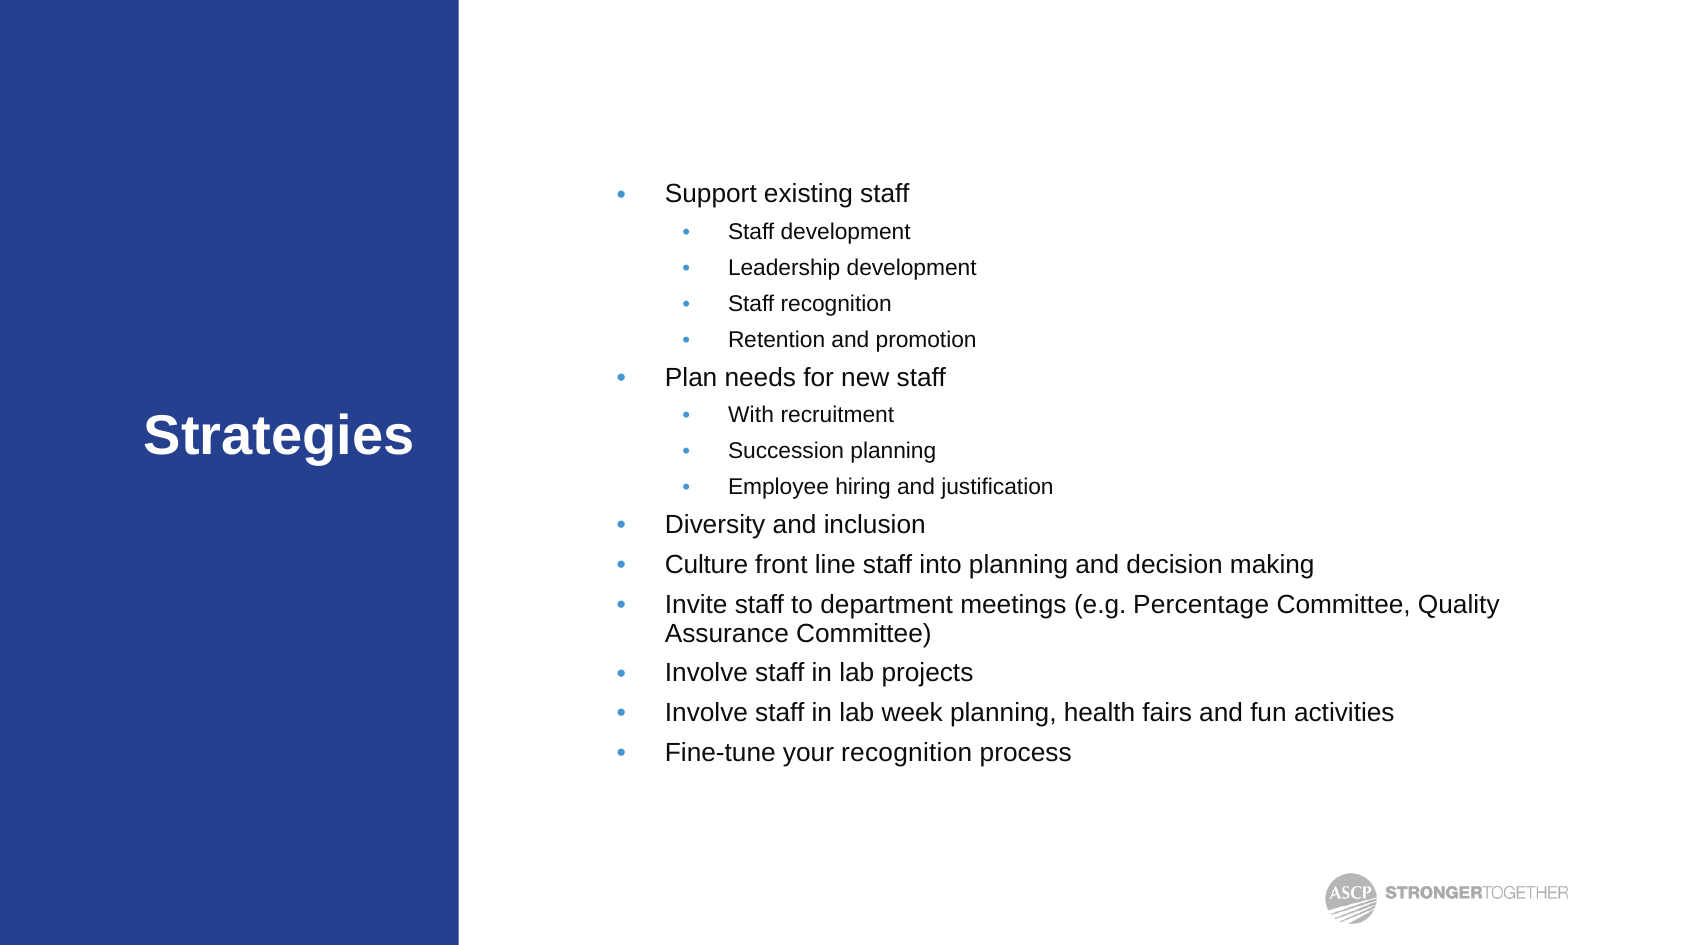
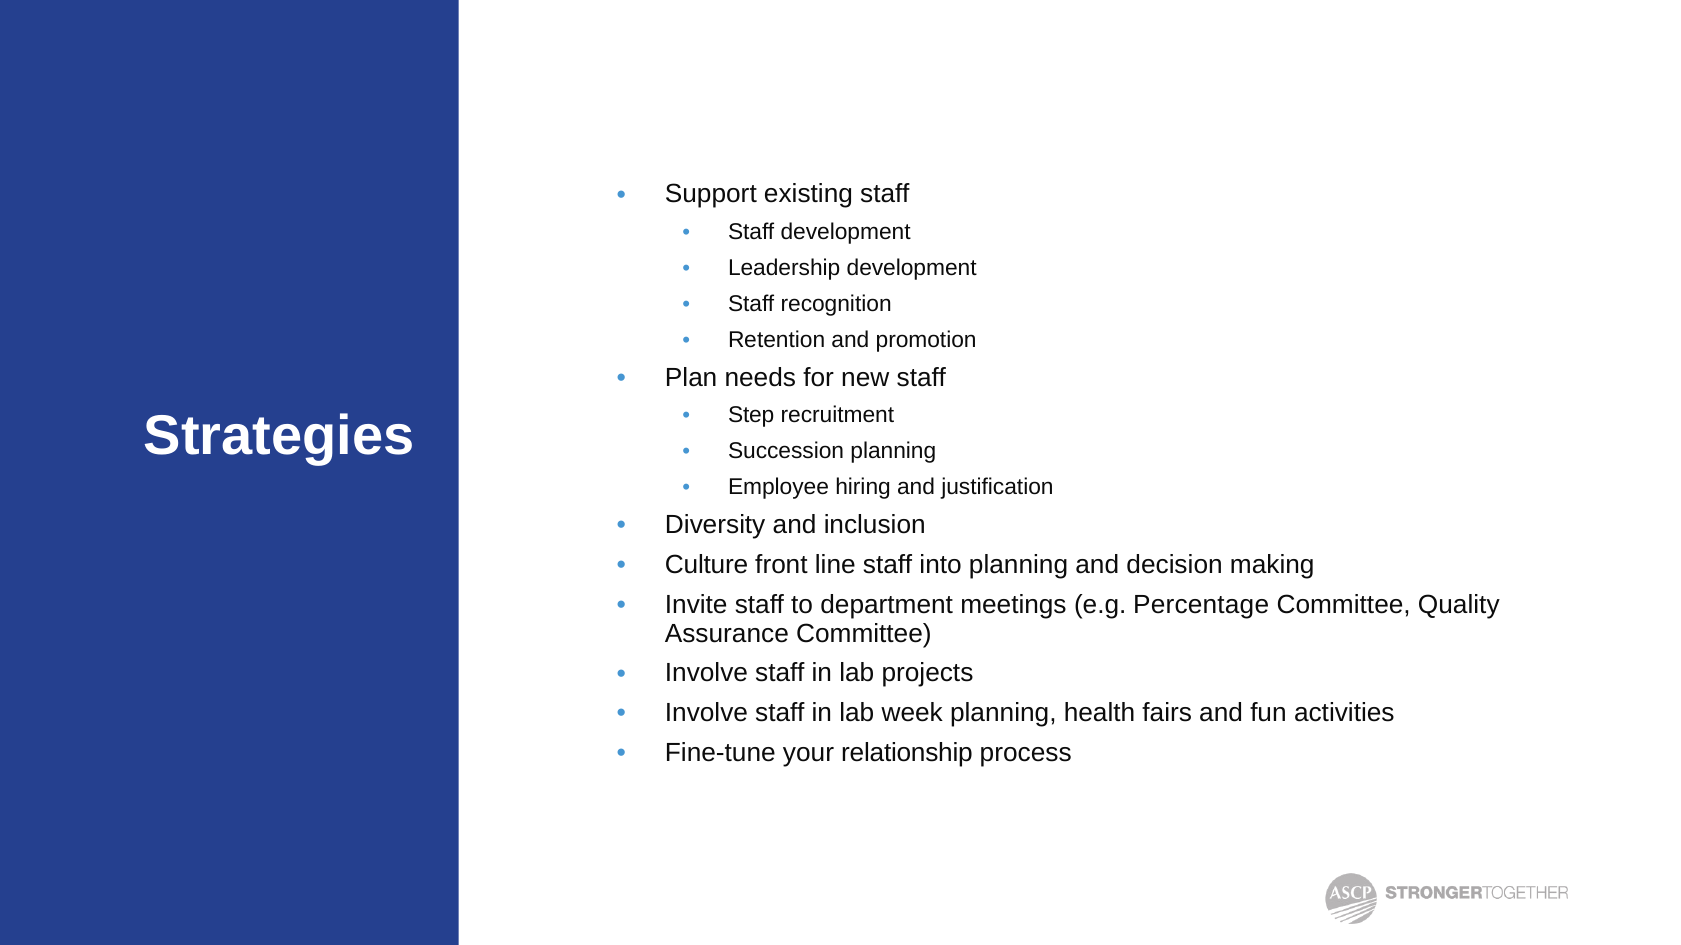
With: With -> Step
your recognition: recognition -> relationship
